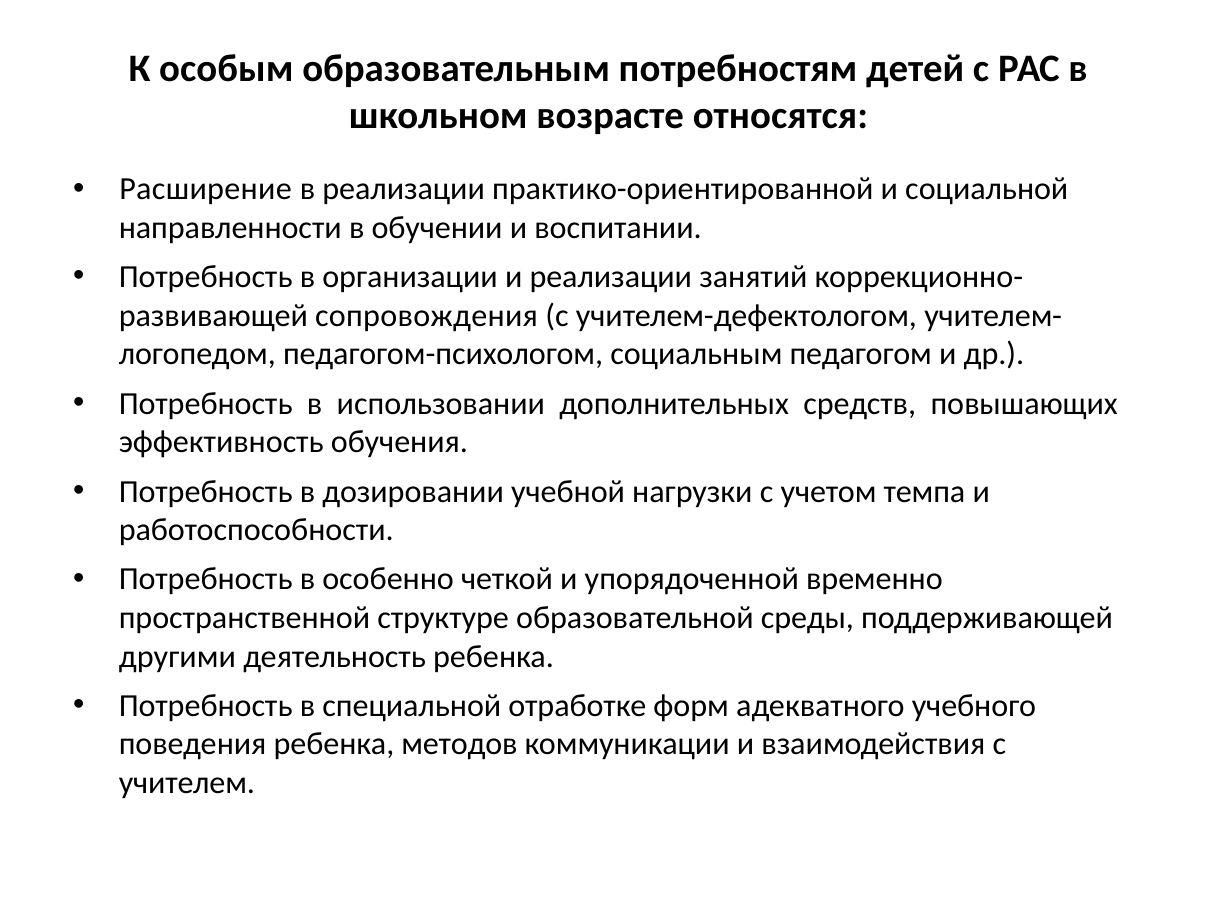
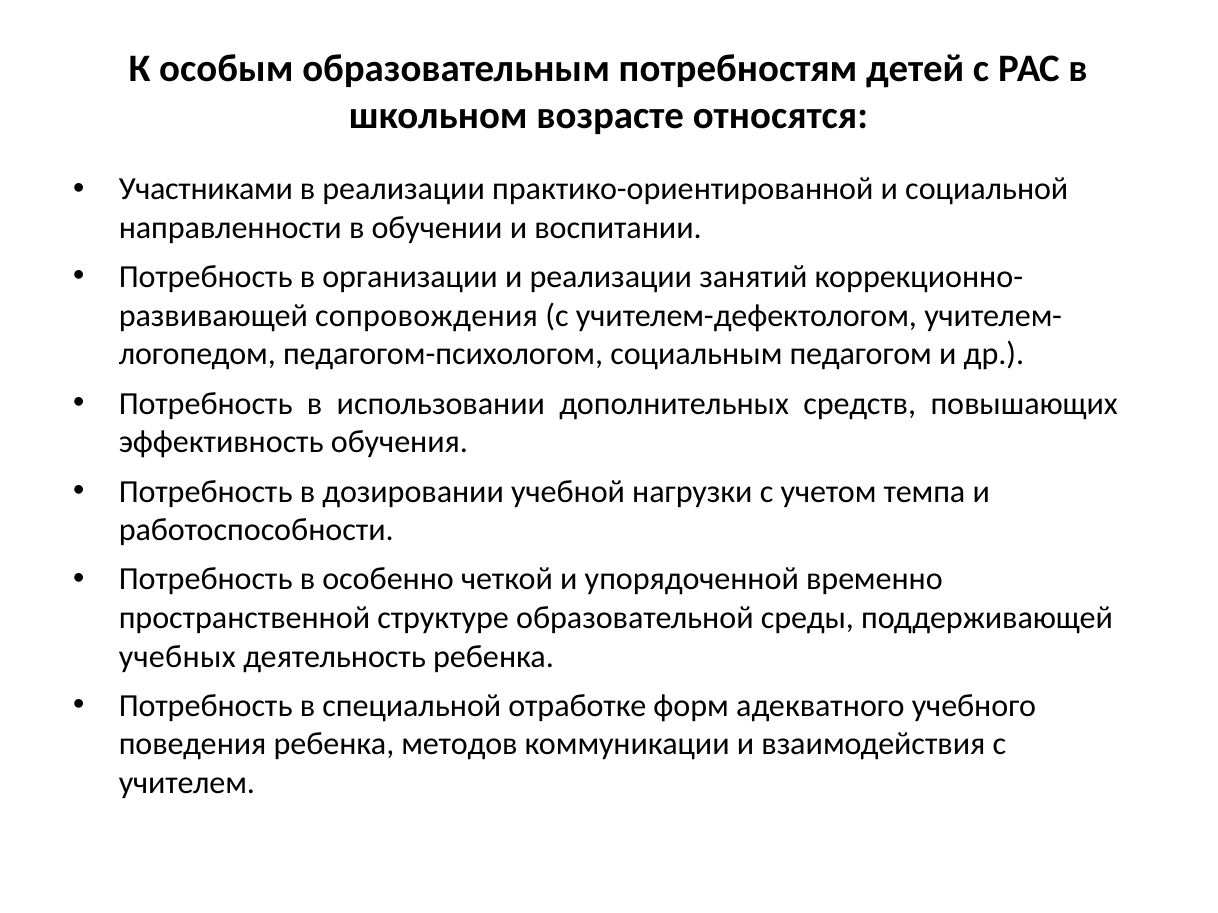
Расширение: Расширение -> Участниками
другими: другими -> учебных
